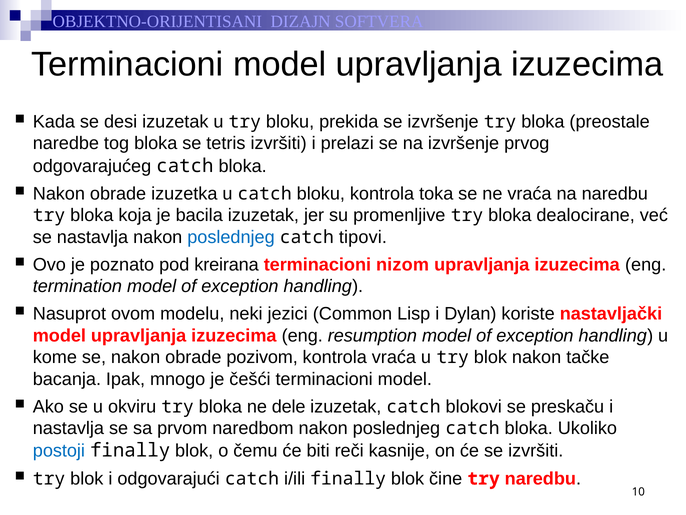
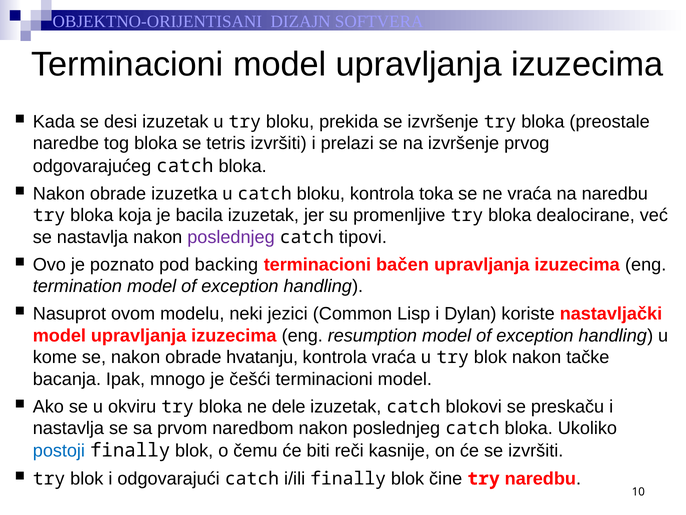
poslednjeg at (231, 237) colour: blue -> purple
kreirana: kreirana -> backing
nizom: nizom -> bačen
pozivom: pozivom -> hvatanju
